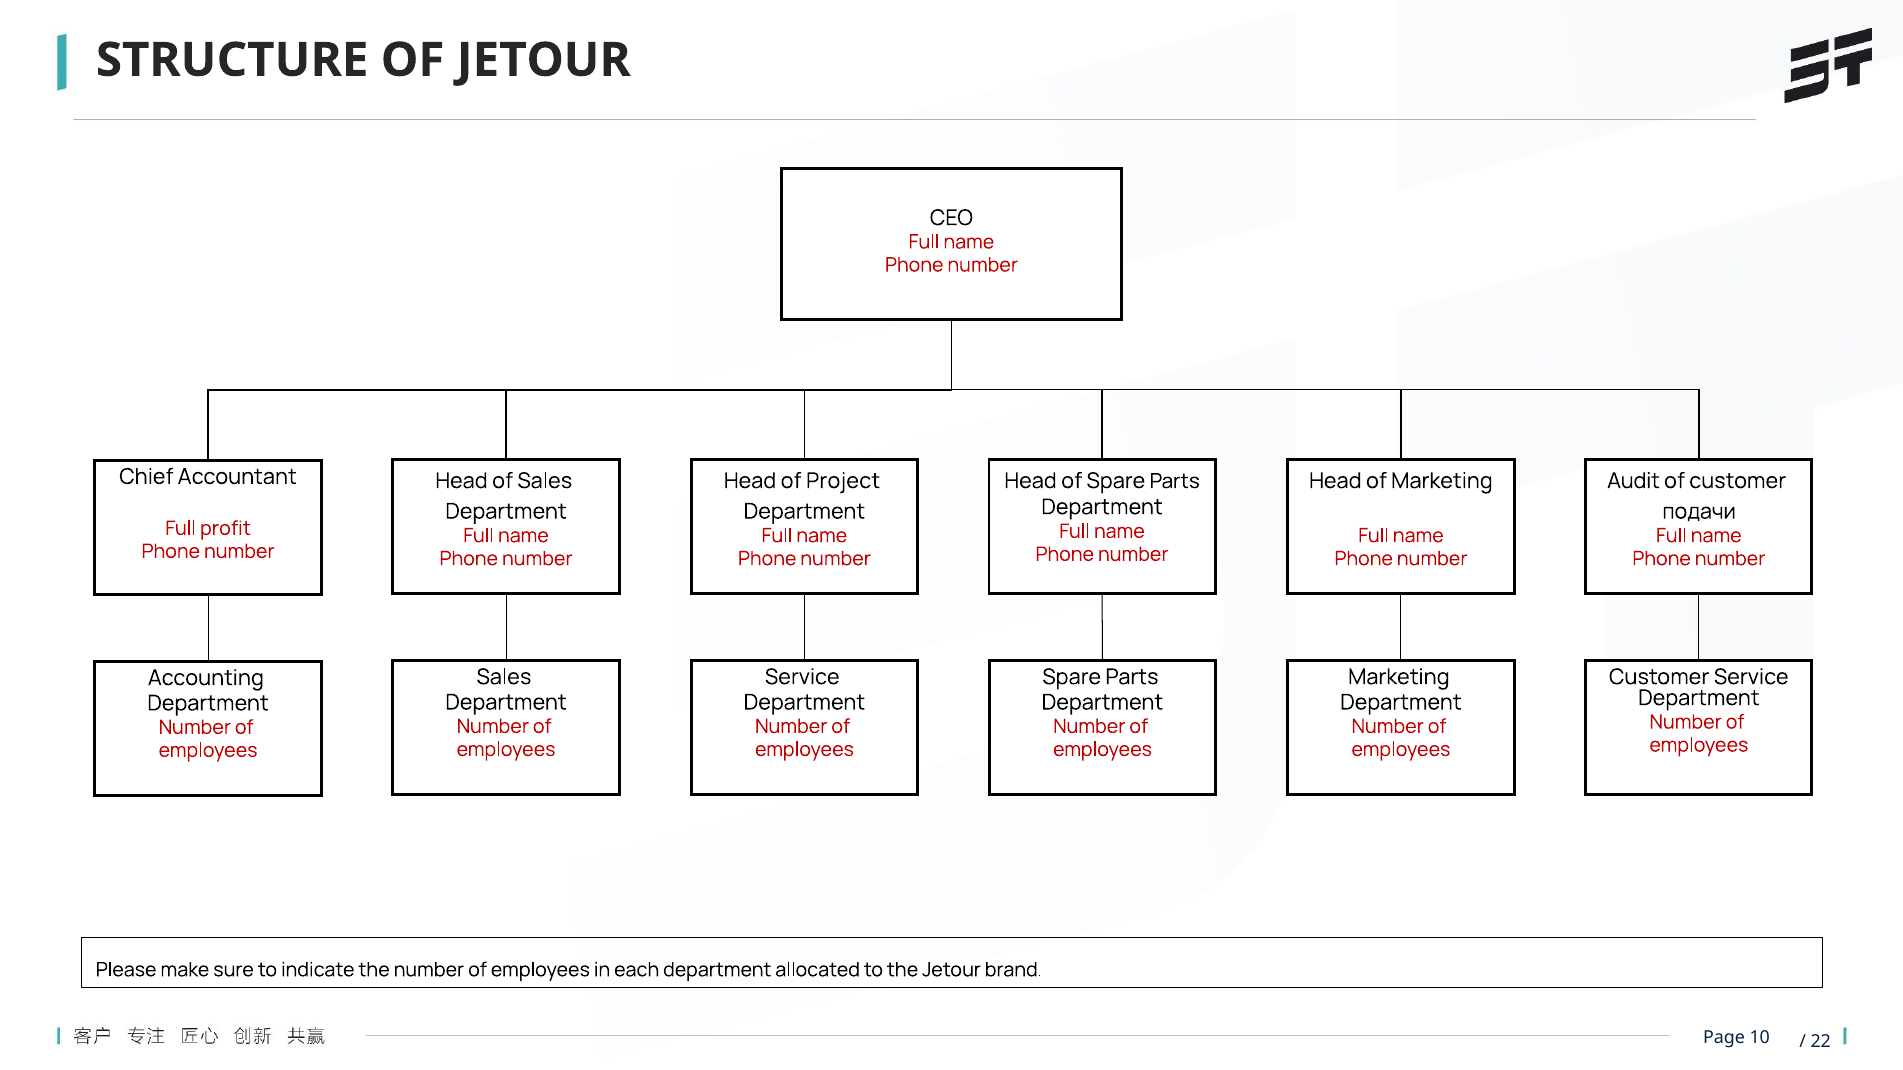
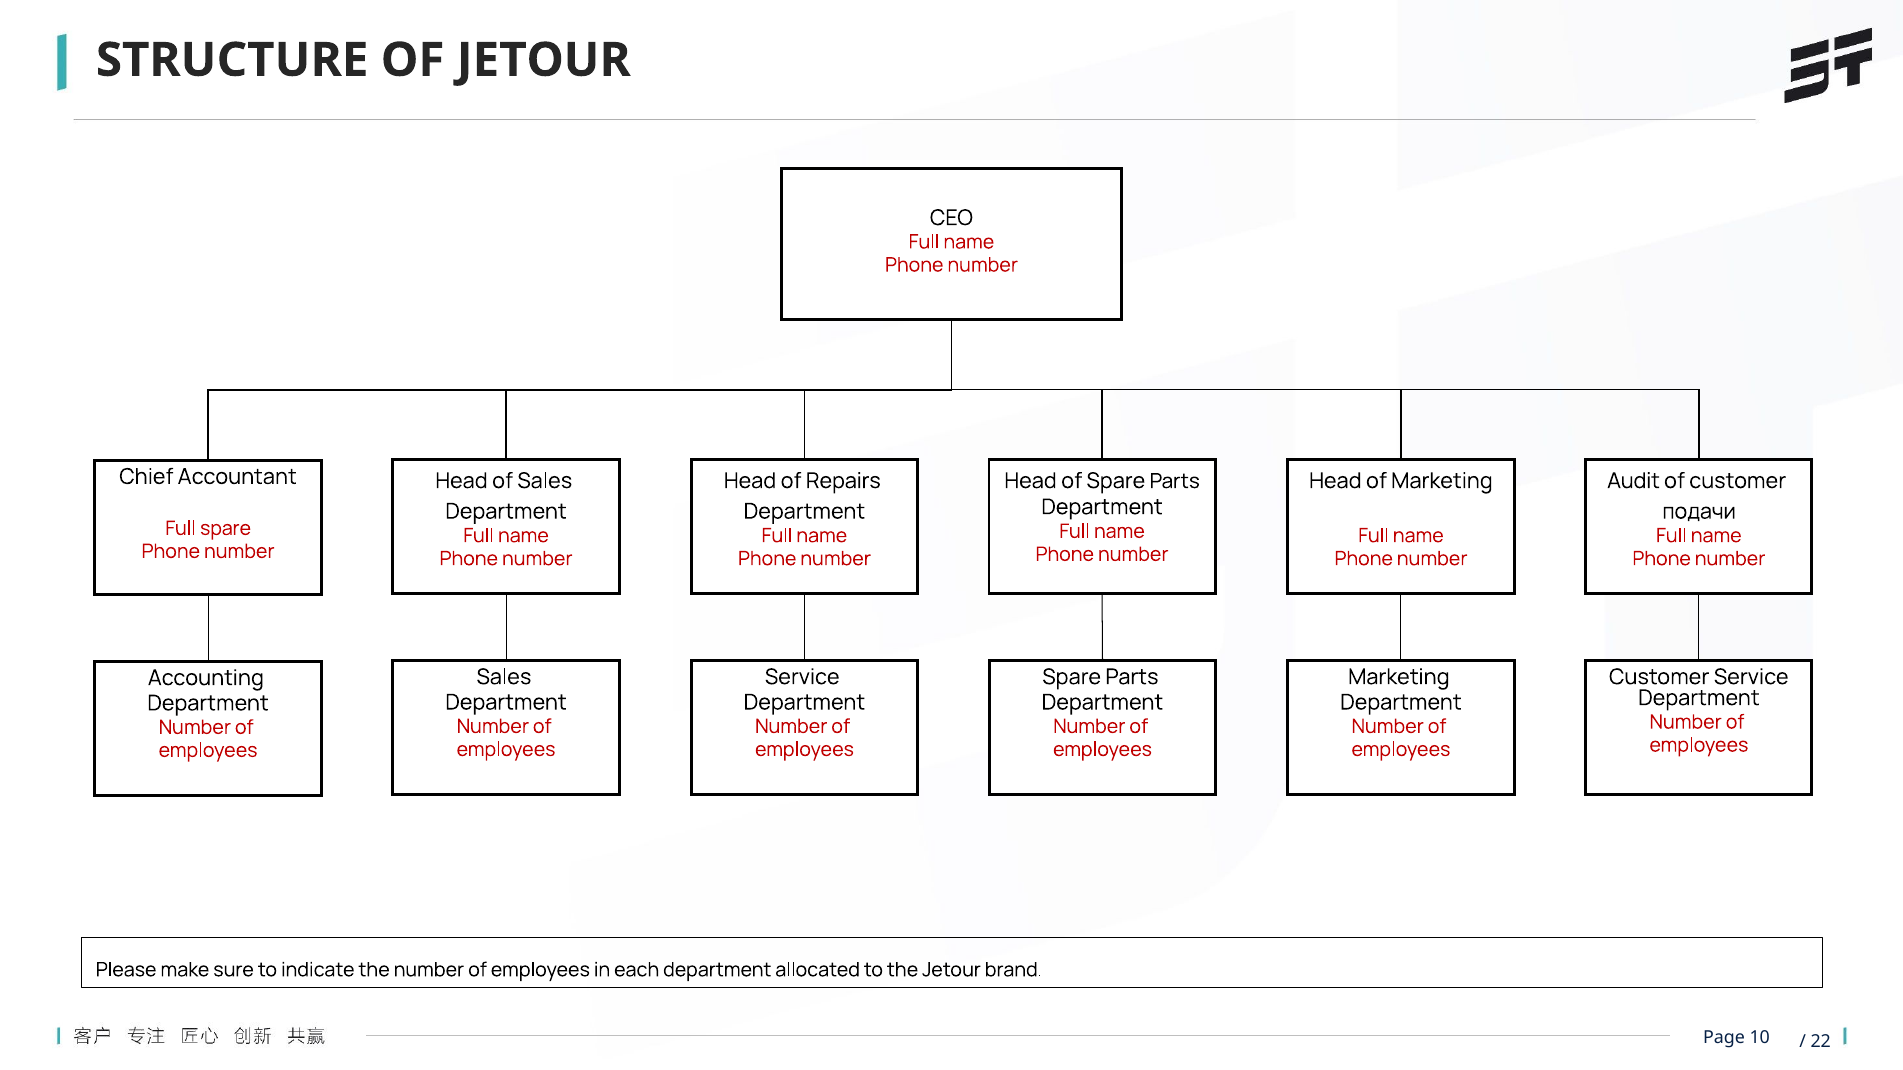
Project: Project -> Repairs
Full profit: profit -> spare
